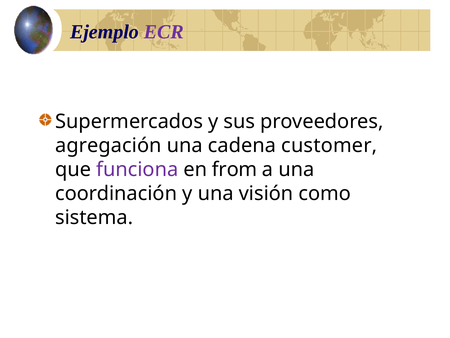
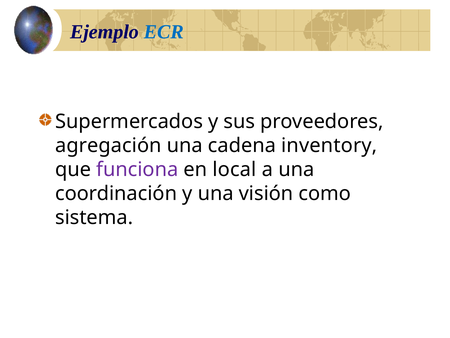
ECR colour: purple -> blue
customer: customer -> inventory
from: from -> local
